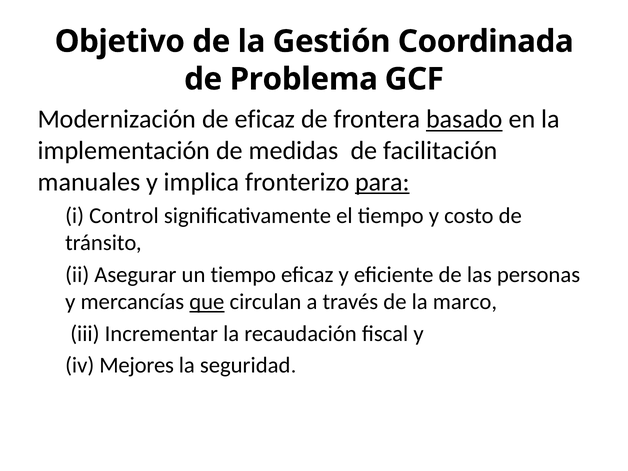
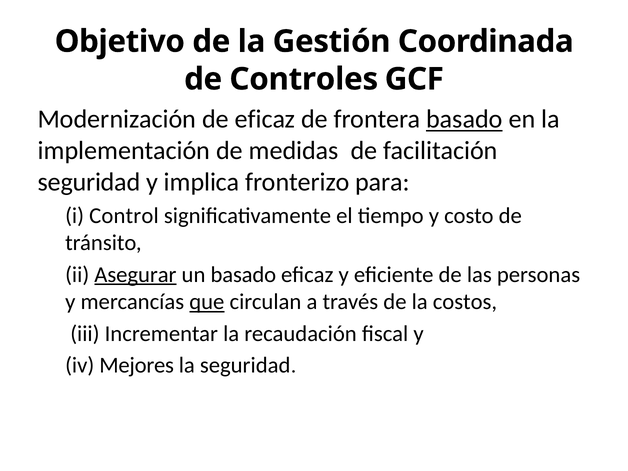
Problema: Problema -> Controles
manuales at (89, 182): manuales -> seguridad
para underline: present -> none
Asegurar underline: none -> present
un tiempo: tiempo -> basado
marco: marco -> costos
